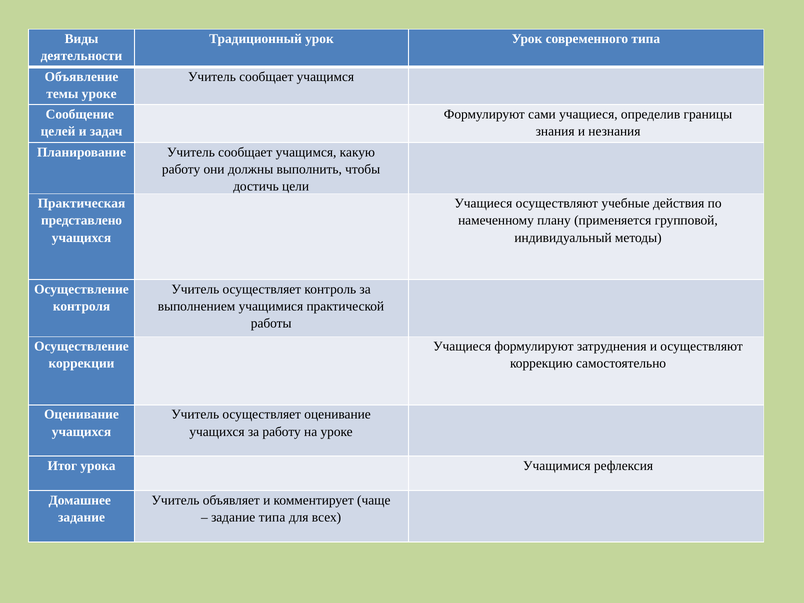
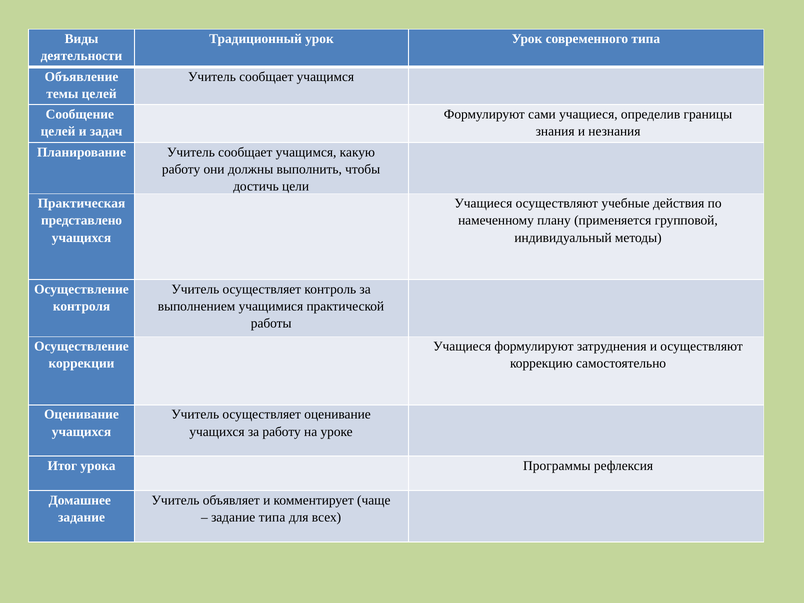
темы уроке: уроке -> целей
урока Учащимися: Учащимися -> Программы
